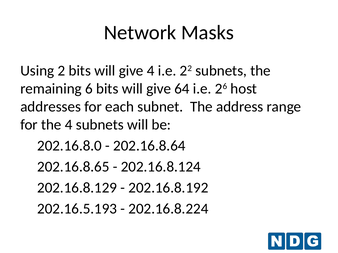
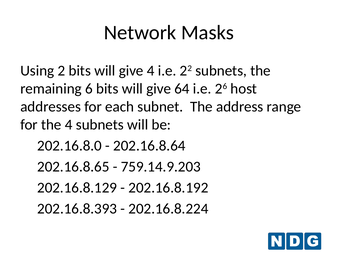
202.16.8.124: 202.16.8.124 -> 759.14.9.203
202.16.5.193: 202.16.5.193 -> 202.16.8.393
